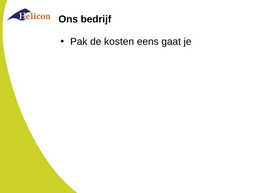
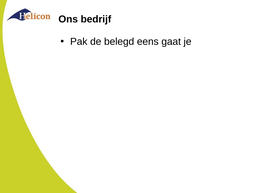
kosten: kosten -> belegd
